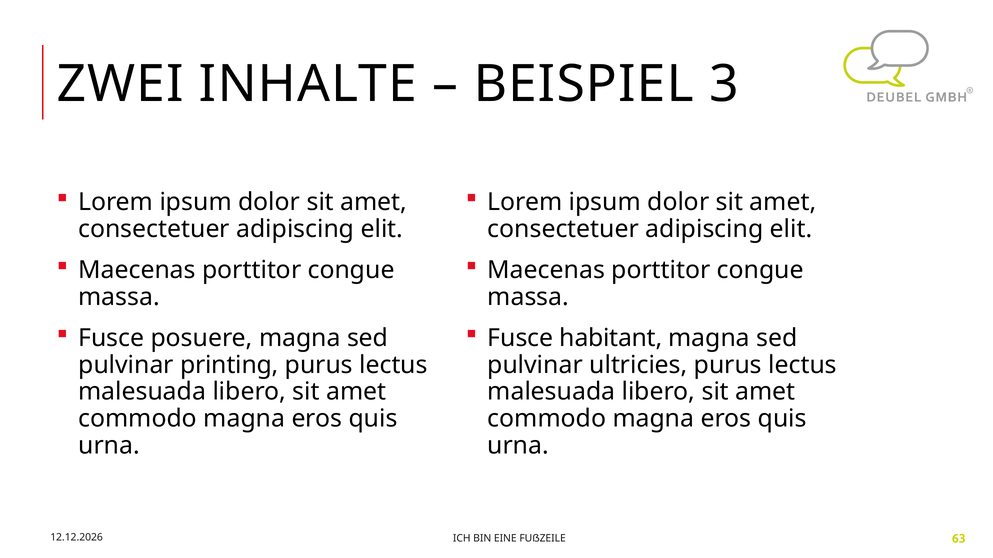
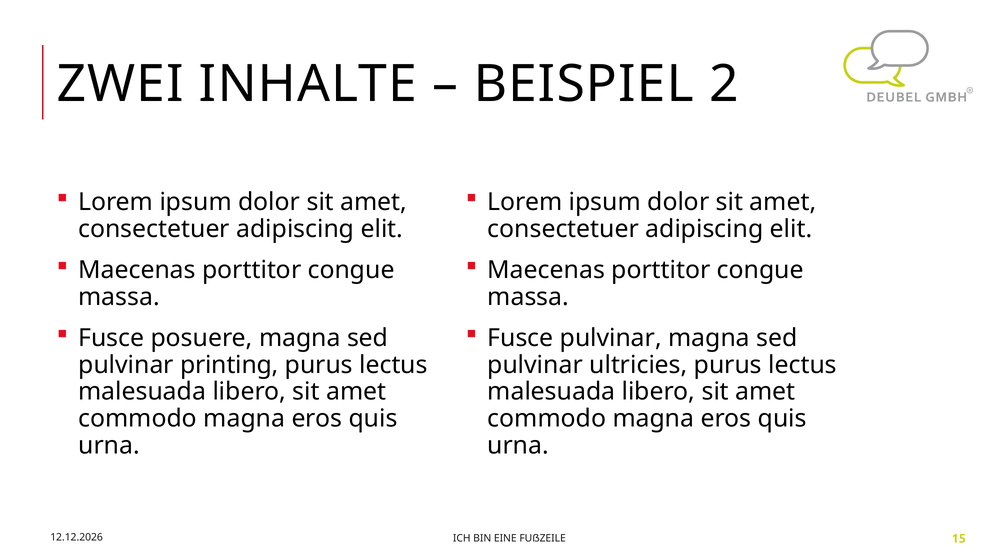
3: 3 -> 2
Fusce habitant: habitant -> pulvinar
63: 63 -> 15
